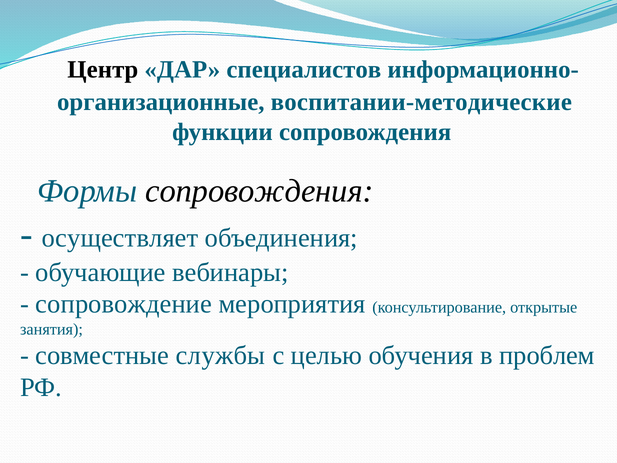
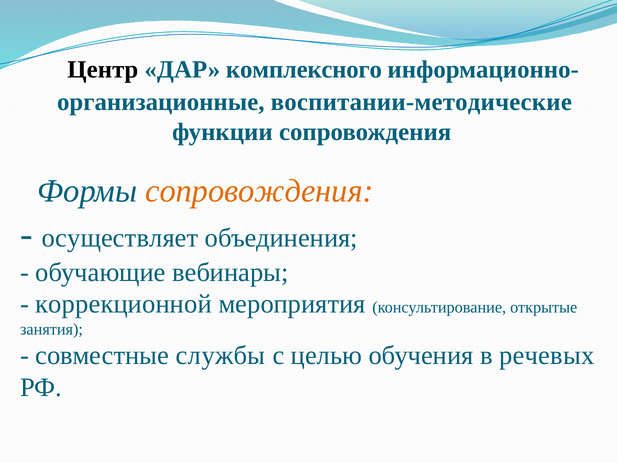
специалистов: специалистов -> комплексного
сопровождения at (259, 191) colour: black -> orange
сопровождение: сопровождение -> коррекционной
проблем: проблем -> речевых
